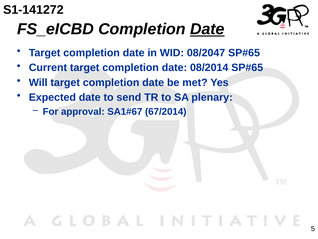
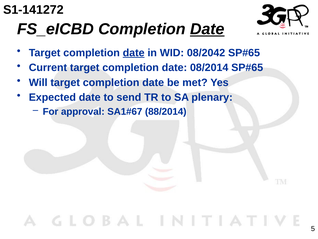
date at (134, 53) underline: none -> present
08/2047: 08/2047 -> 08/2042
67/2014: 67/2014 -> 88/2014
